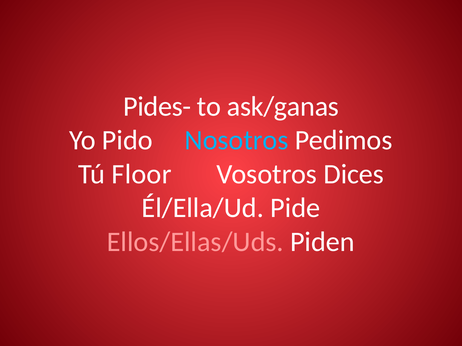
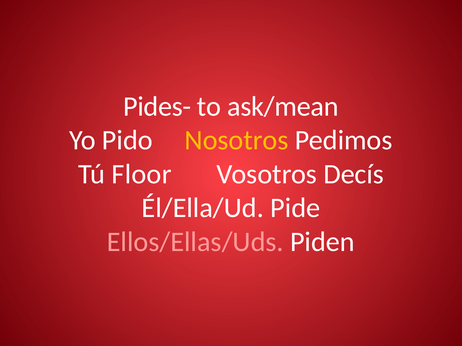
ask/ganas: ask/ganas -> ask/mean
Nosotros colour: light blue -> yellow
Dices: Dices -> Decís
